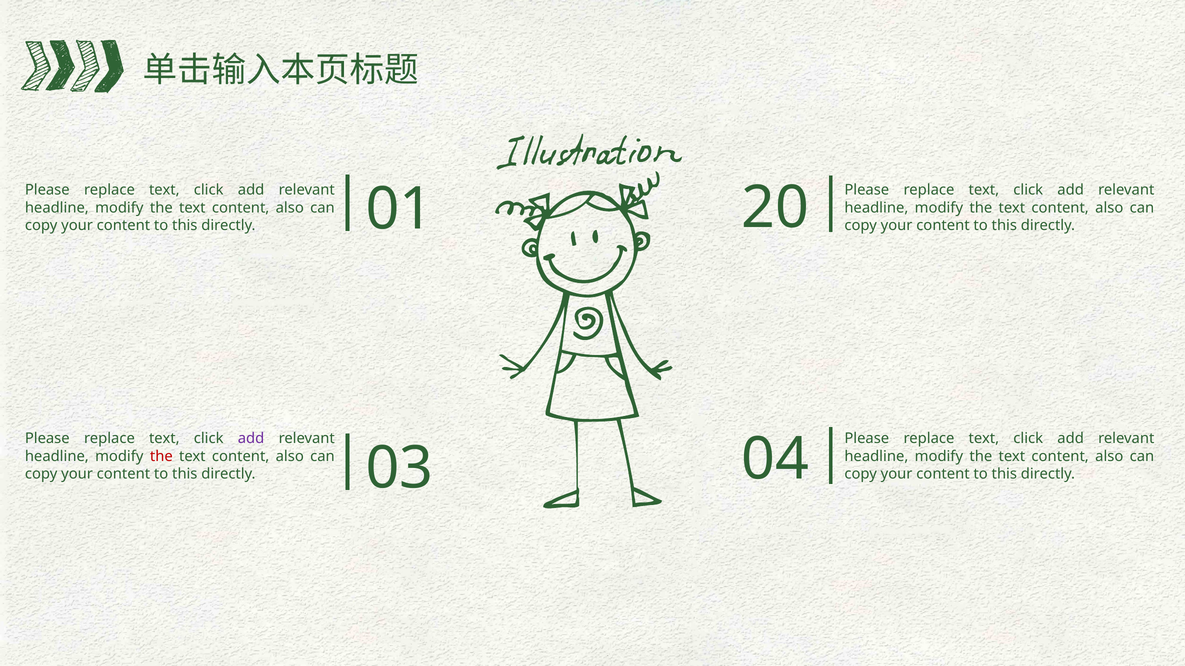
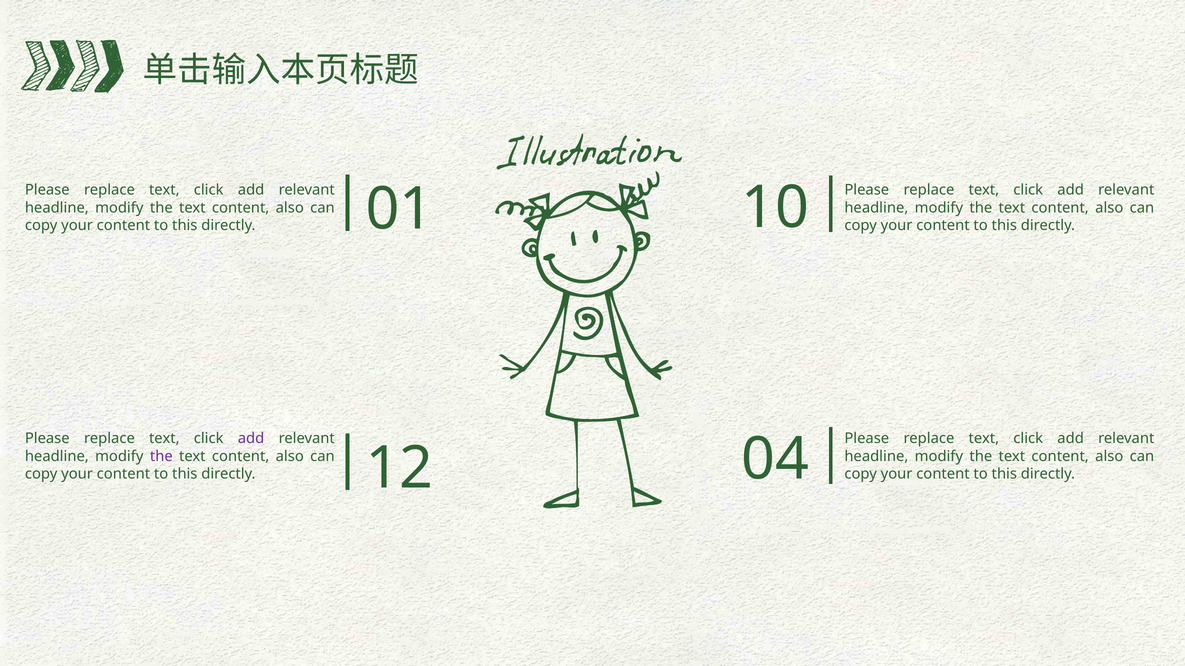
20: 20 -> 10
the at (161, 457) colour: red -> purple
03: 03 -> 12
